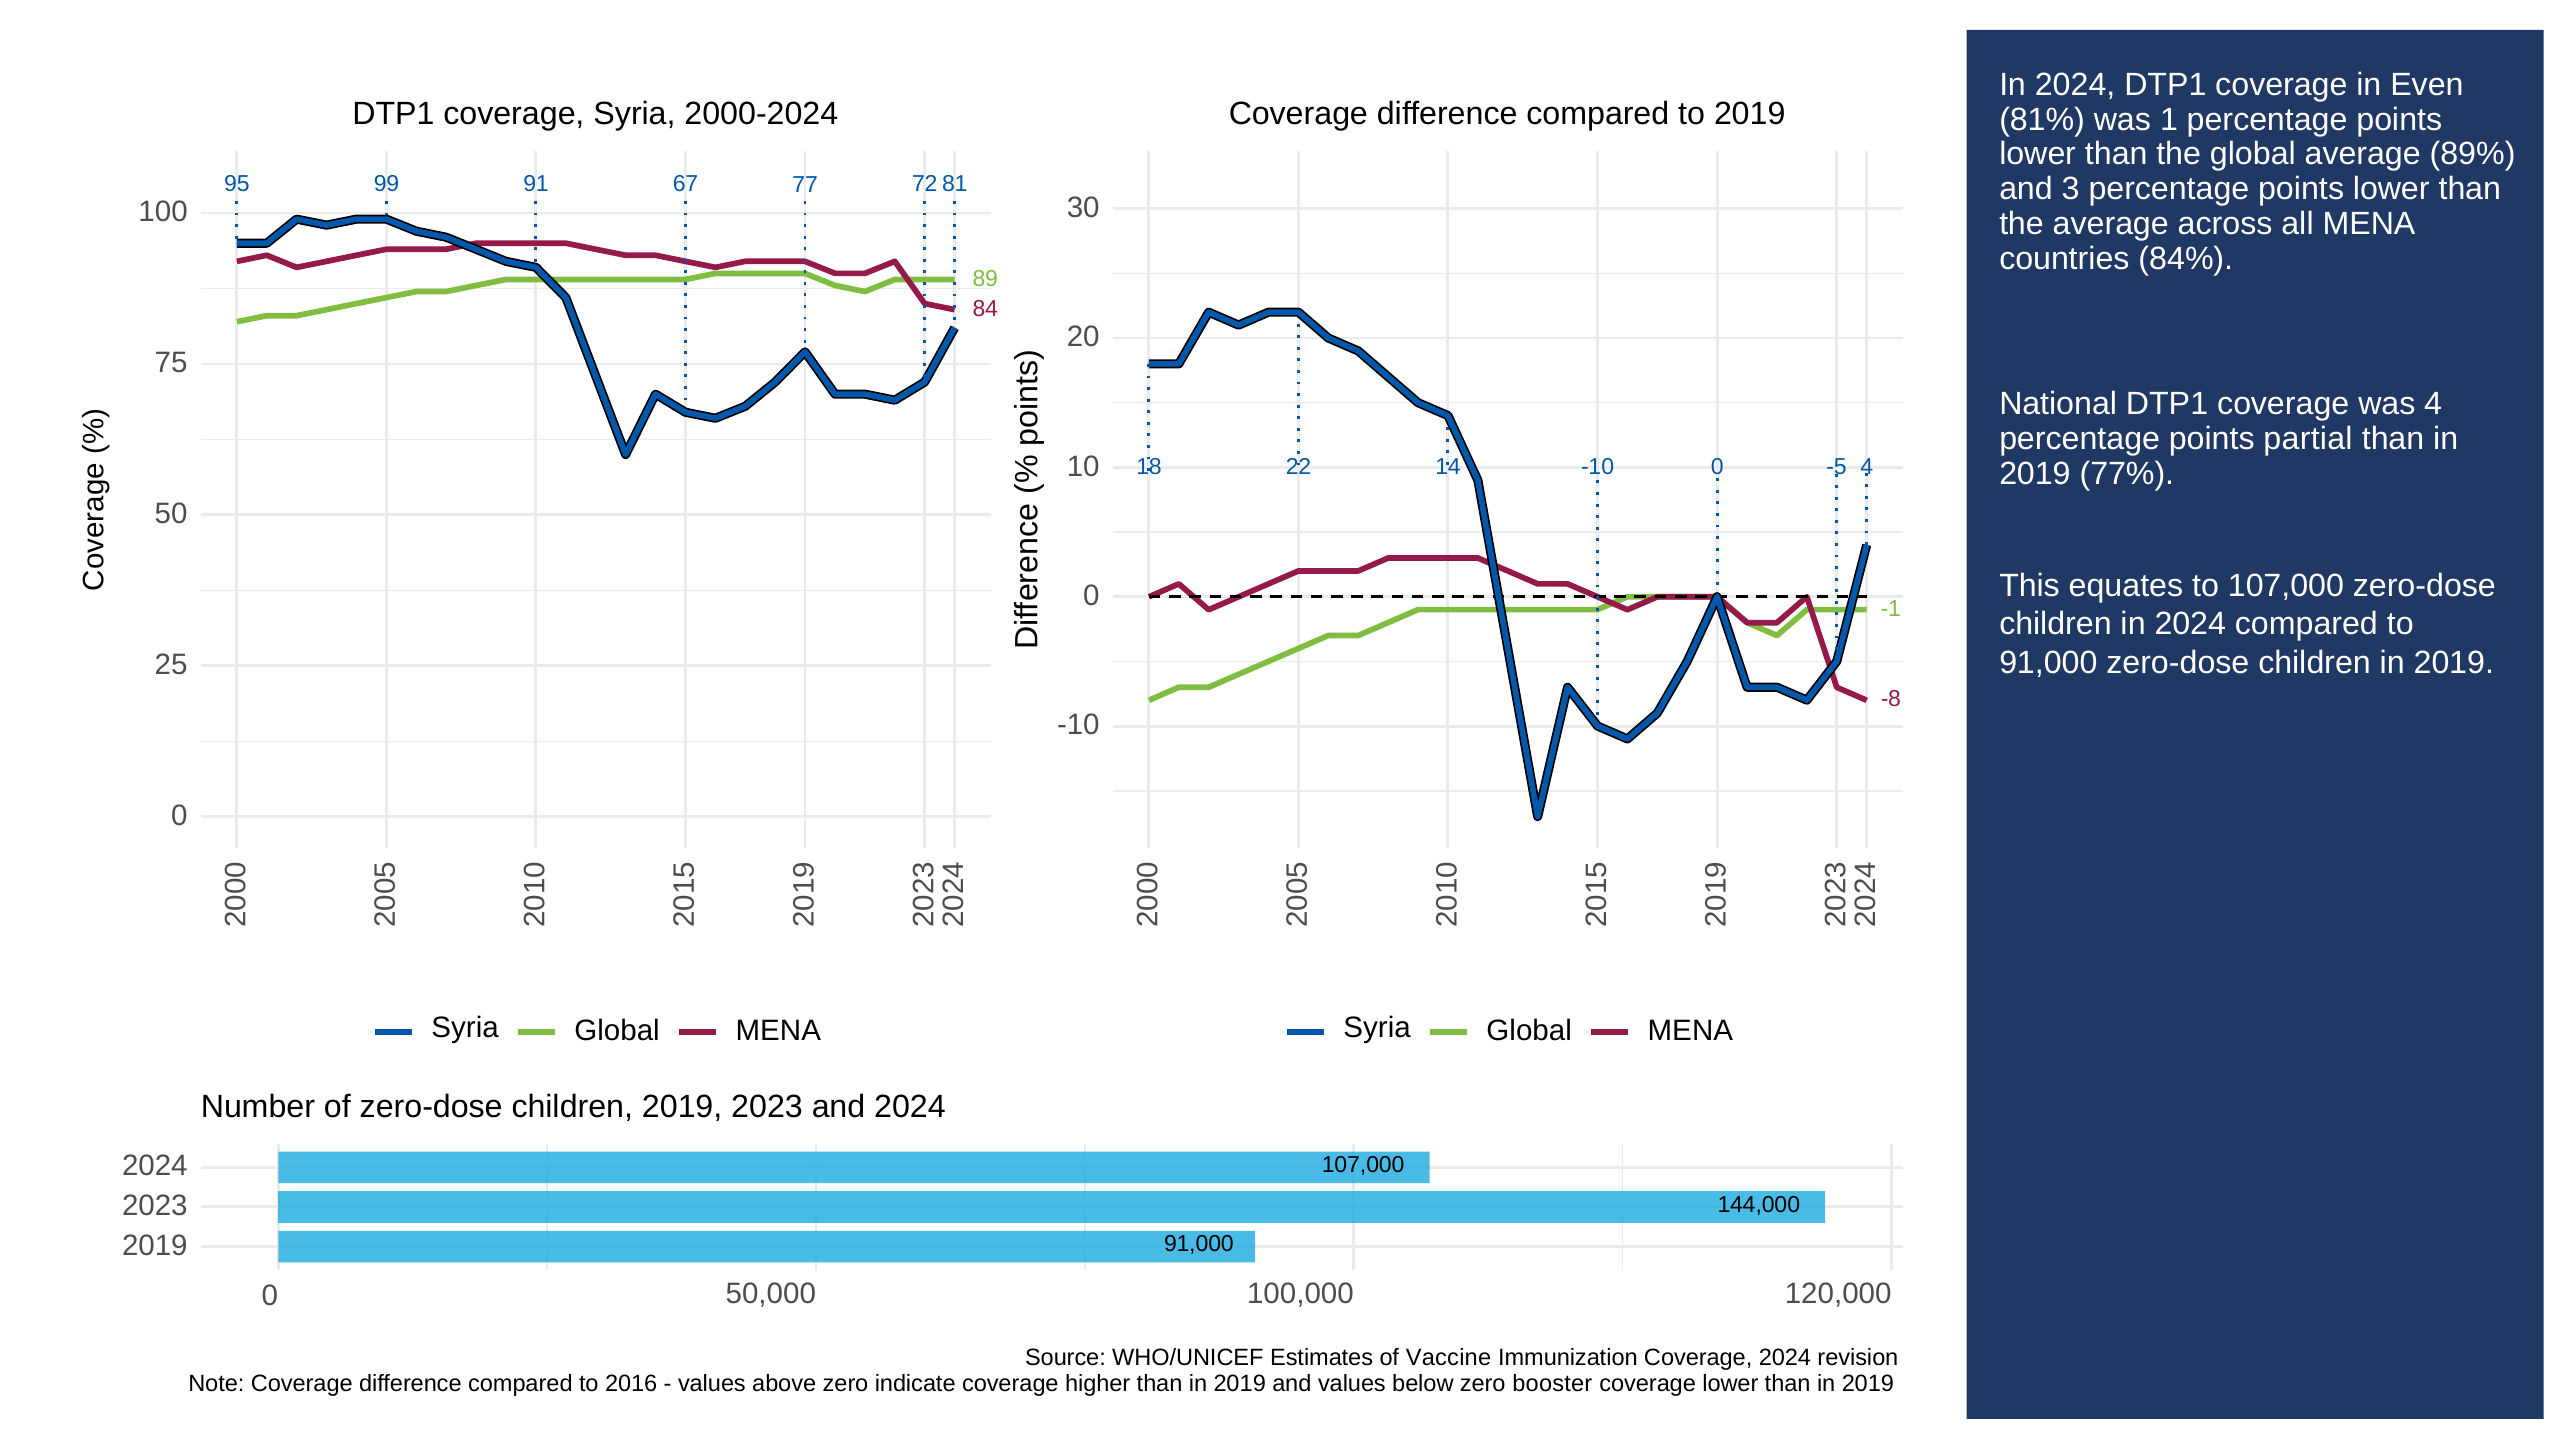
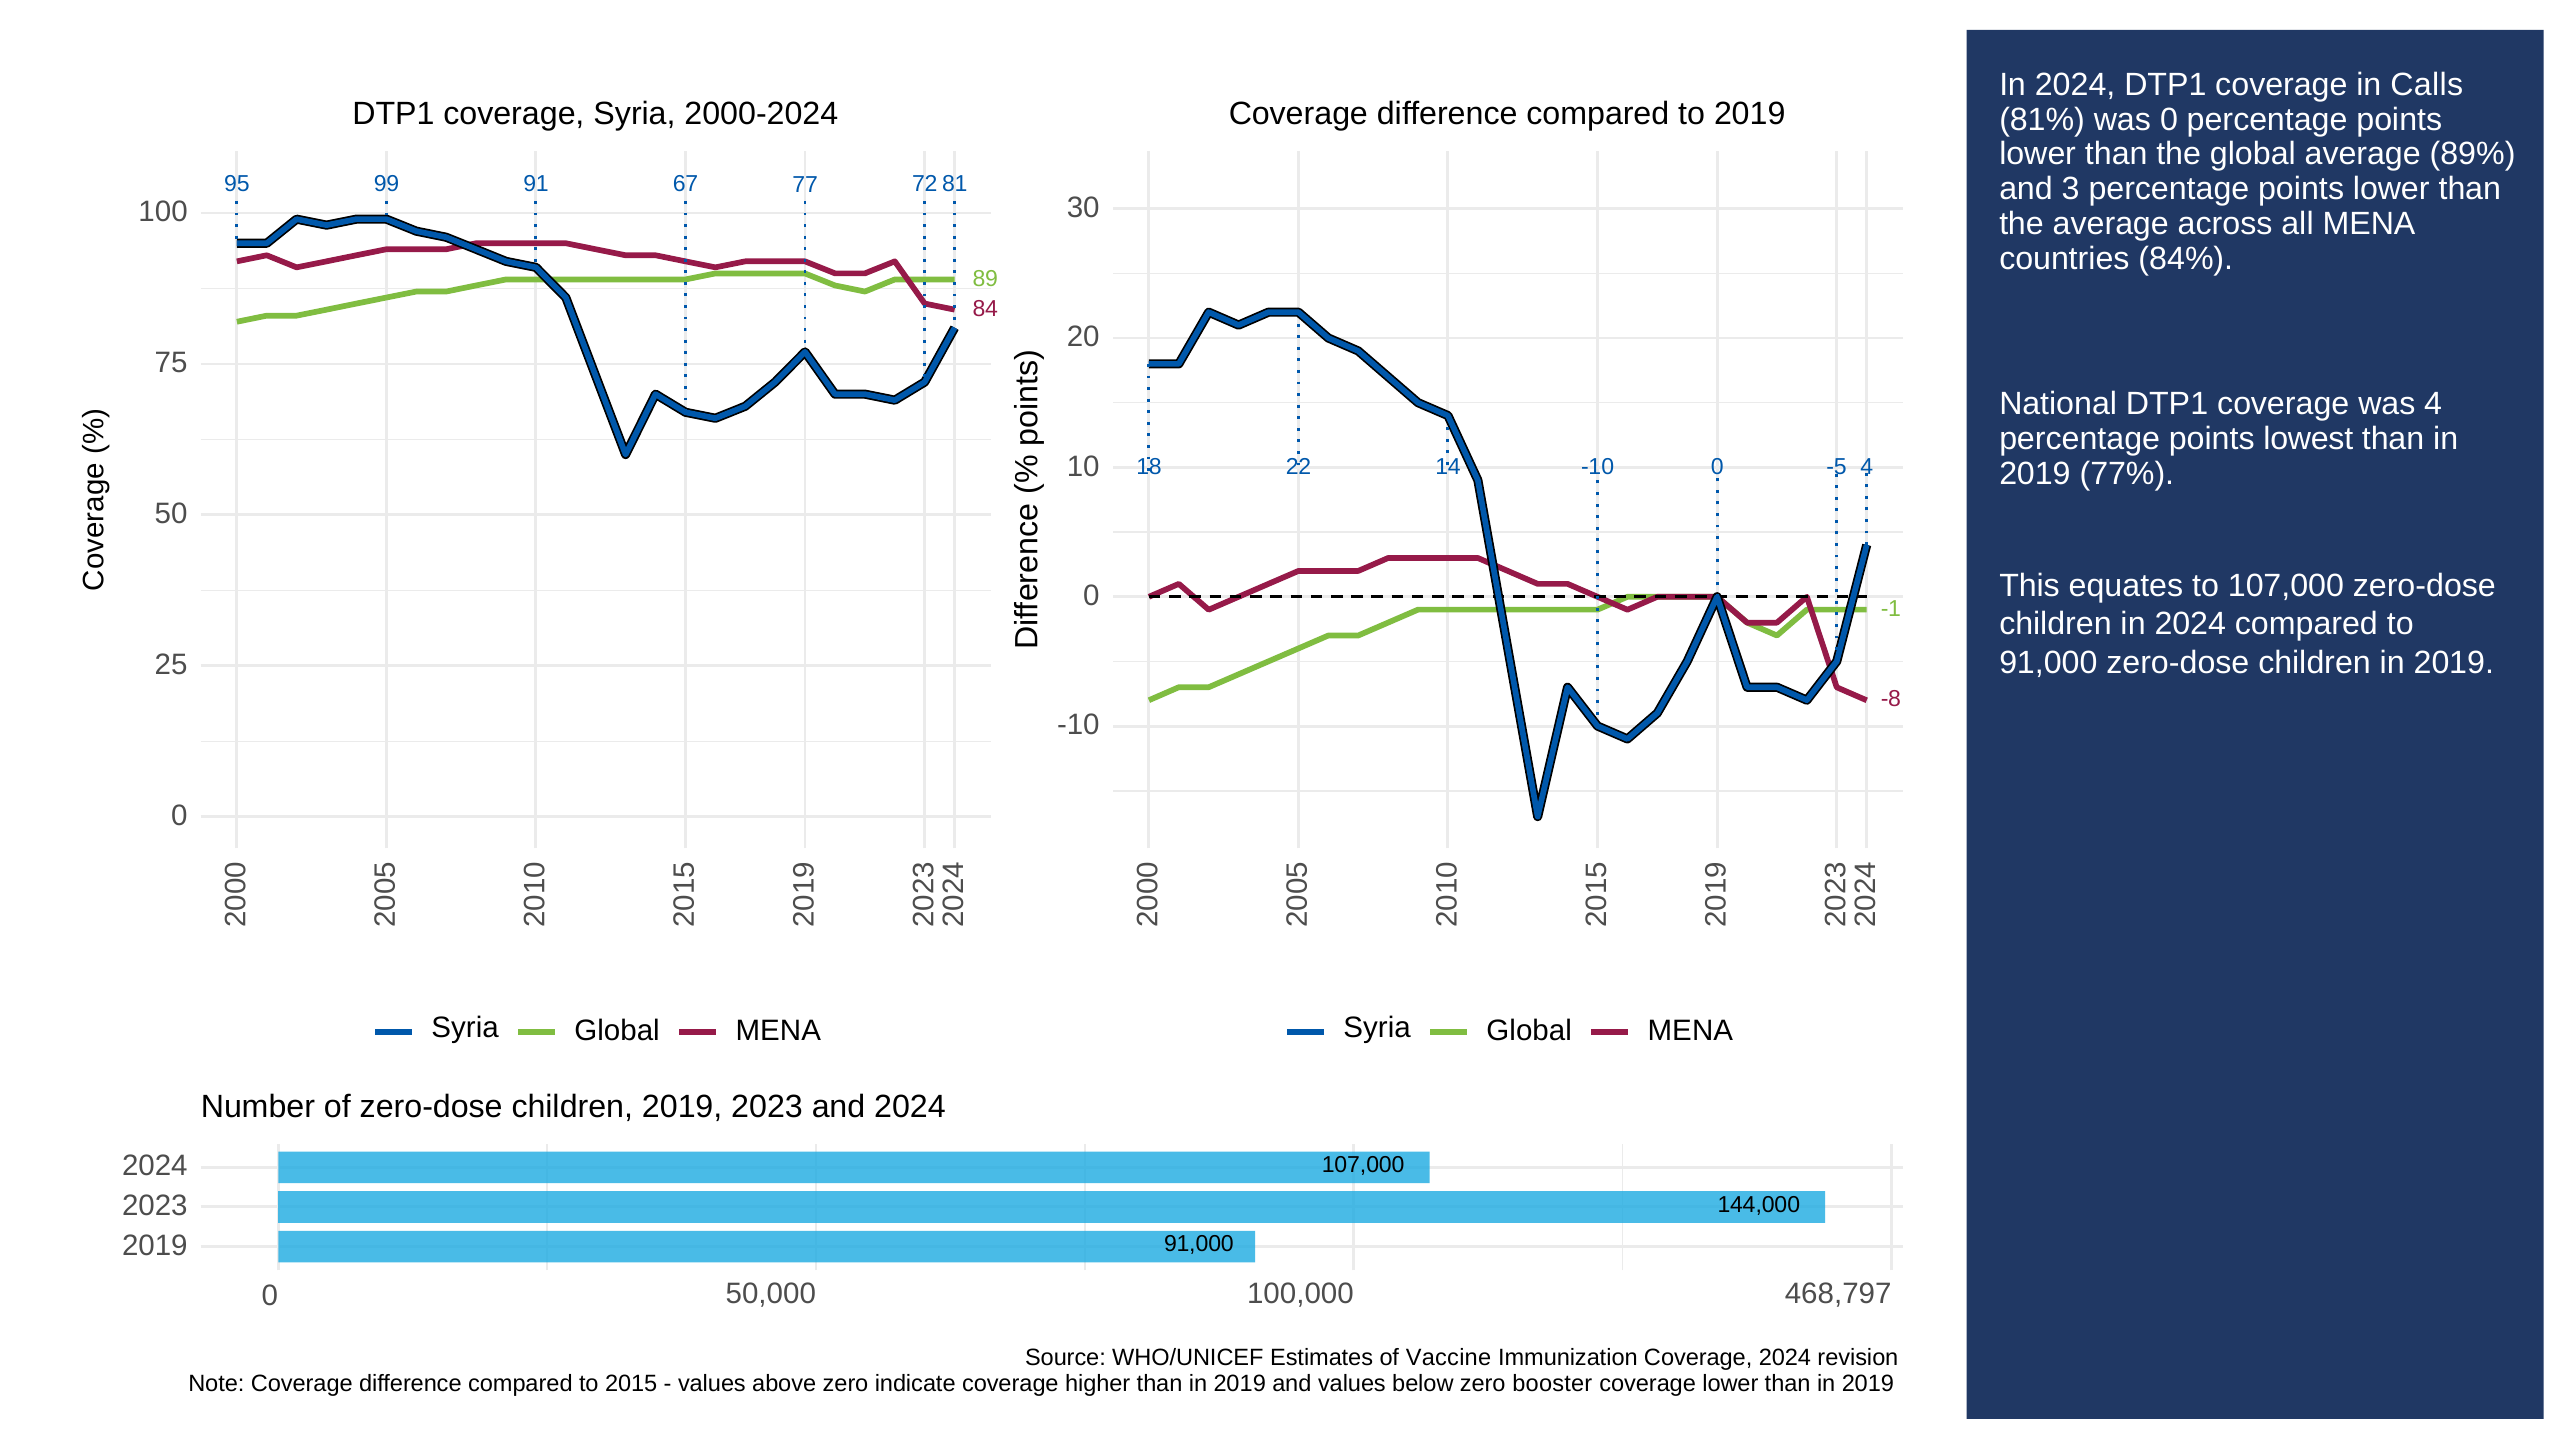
Even: Even -> Calls
was 1: 1 -> 0
partial: partial -> lowest
120,000: 120,000 -> 468,797
2016: 2016 -> 2015
